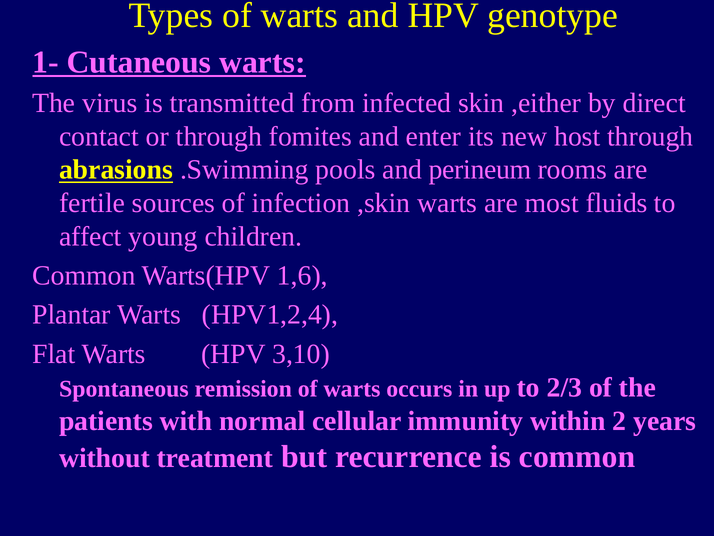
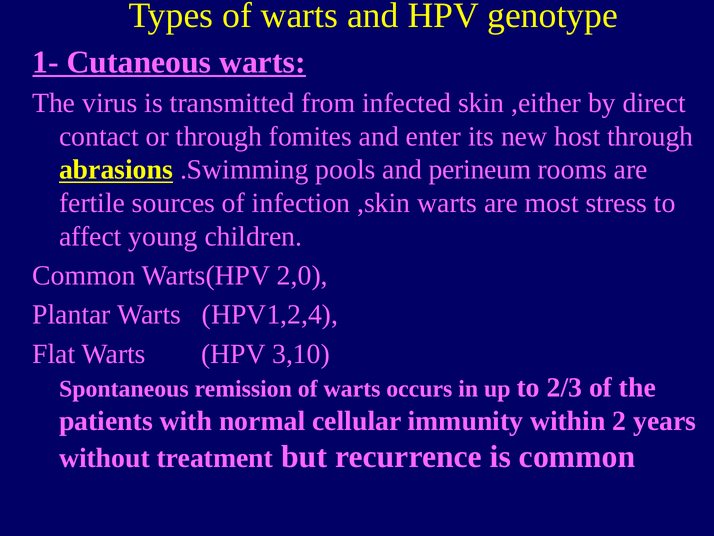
fluids: fluids -> stress
1,6: 1,6 -> 2,0
